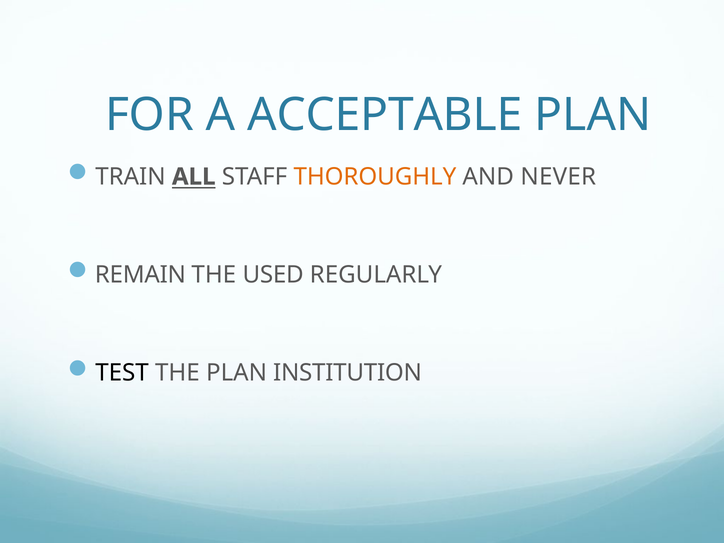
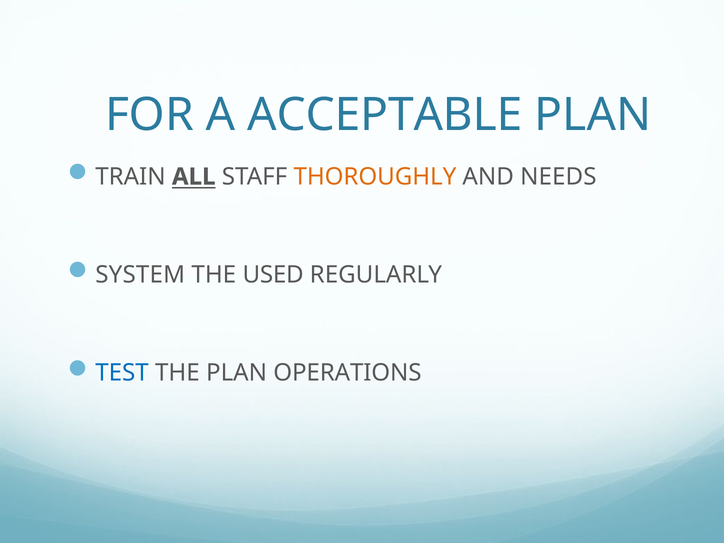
NEVER: NEVER -> NEEDS
REMAIN: REMAIN -> SYSTEM
TEST colour: black -> blue
INSTITUTION: INSTITUTION -> OPERATIONS
